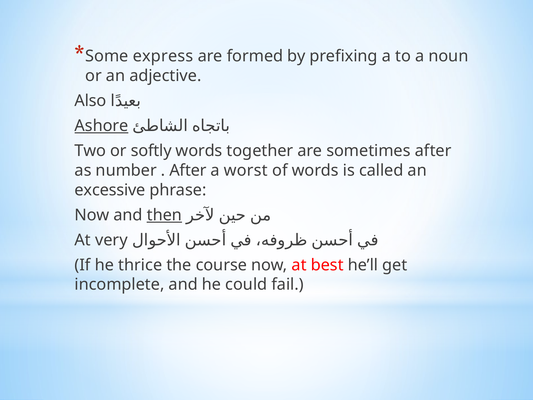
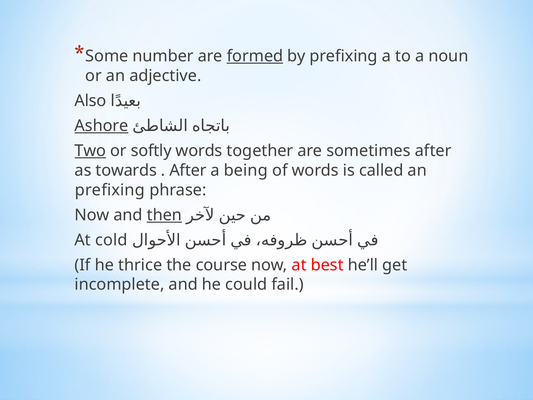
express: express -> number
formed underline: none -> present
Two underline: none -> present
number: number -> towards
worst: worst -> being
excessive at (110, 190): excessive -> prefixing
very: very -> cold
